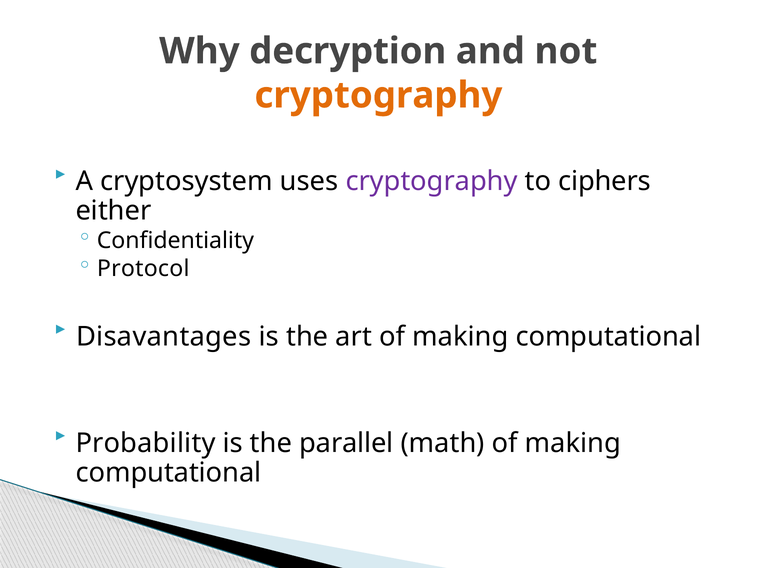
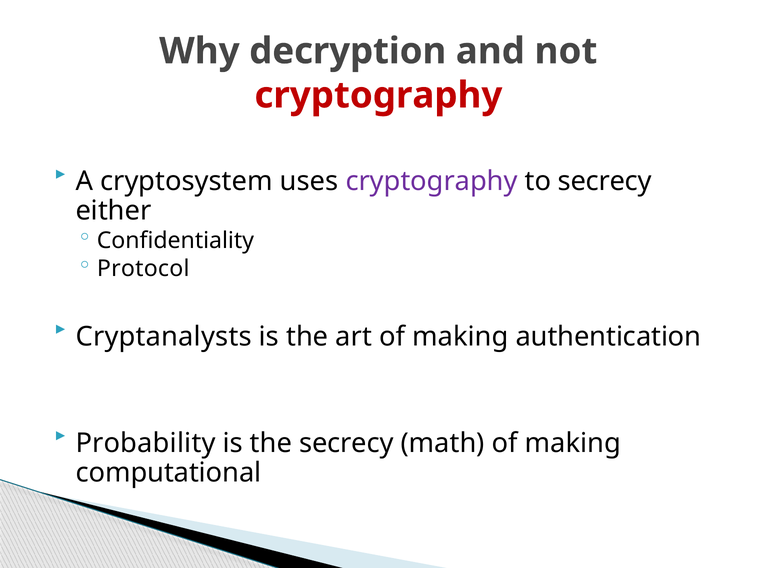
cryptography at (378, 95) colour: orange -> red
to ciphers: ciphers -> secrecy
Disavantages: Disavantages -> Cryptanalysts
art of making computational: computational -> authentication
the parallel: parallel -> secrecy
